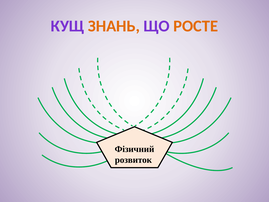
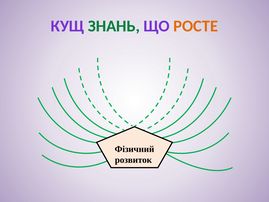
ЗНАНЬ colour: orange -> green
